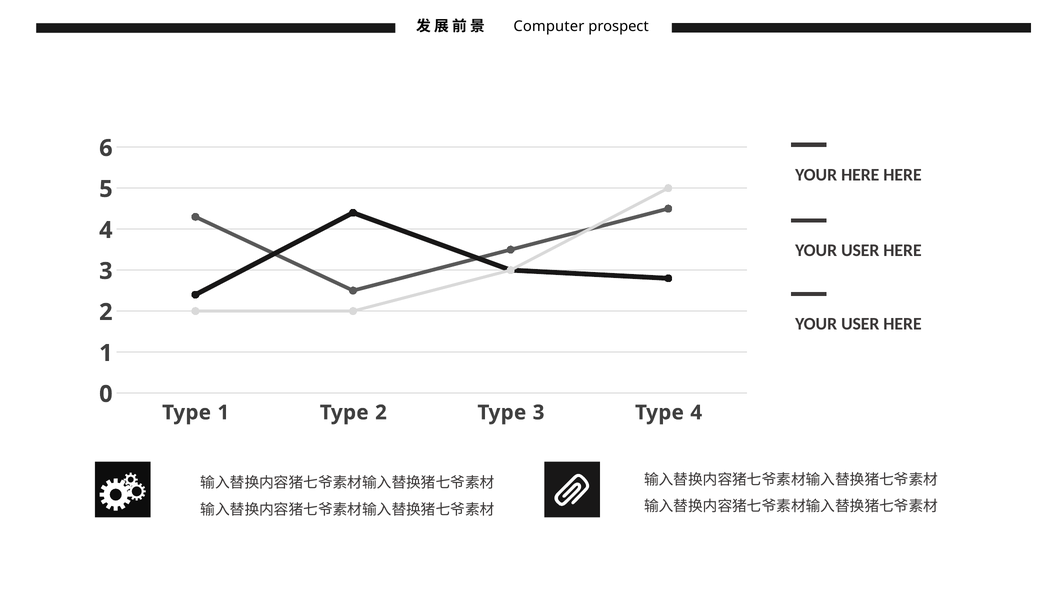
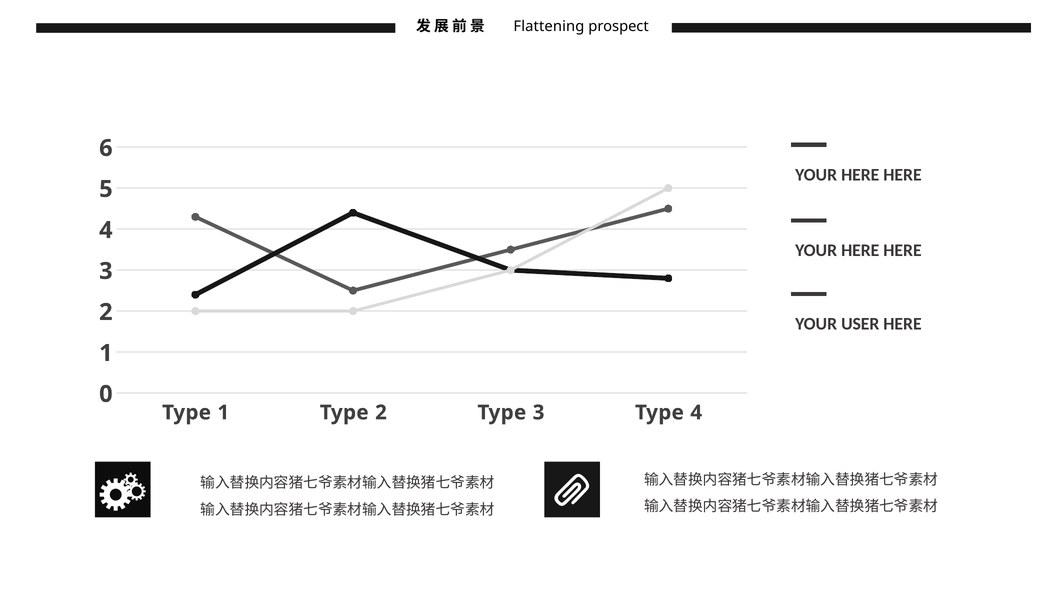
Computer: Computer -> Flattening
USER at (860, 251): USER -> HERE
